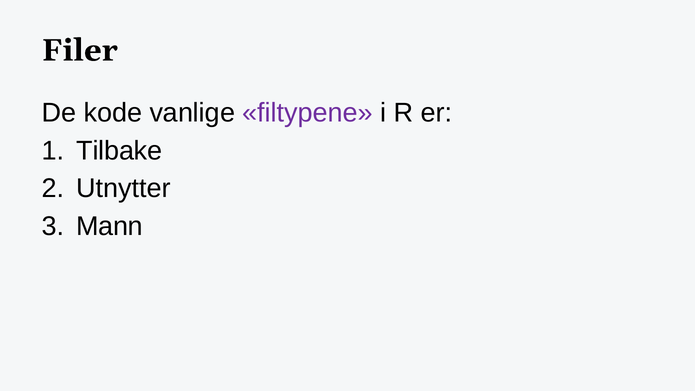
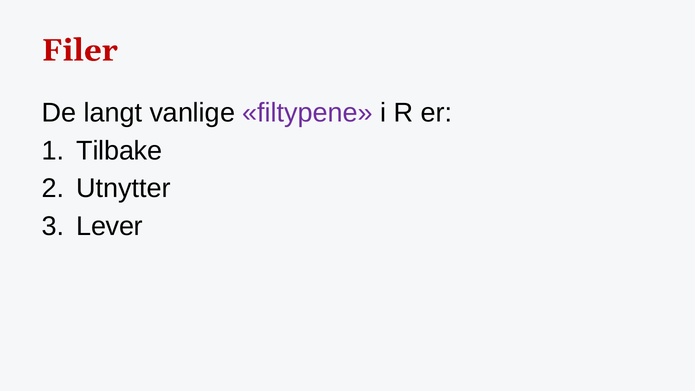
Filer colour: black -> red
kode: kode -> langt
Mann: Mann -> Lever
